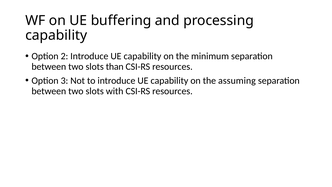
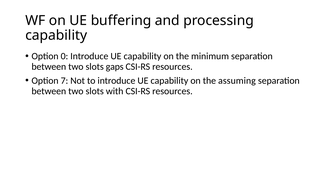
2: 2 -> 0
than: than -> gaps
3: 3 -> 7
